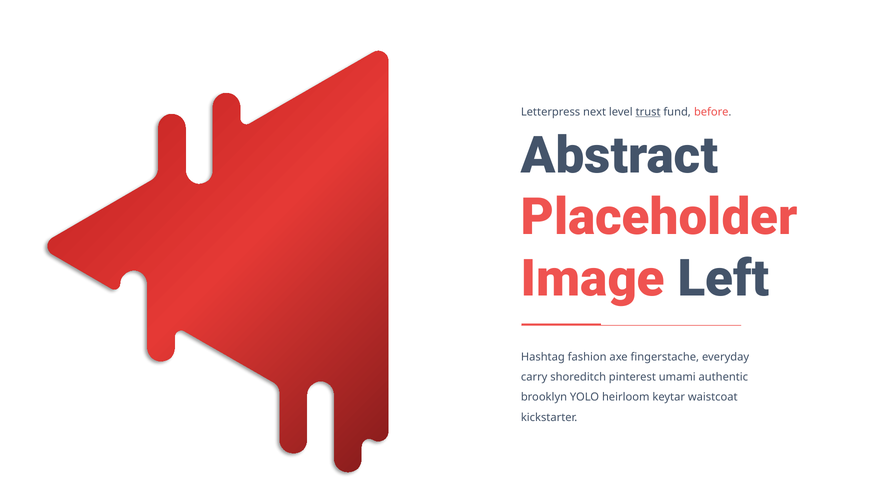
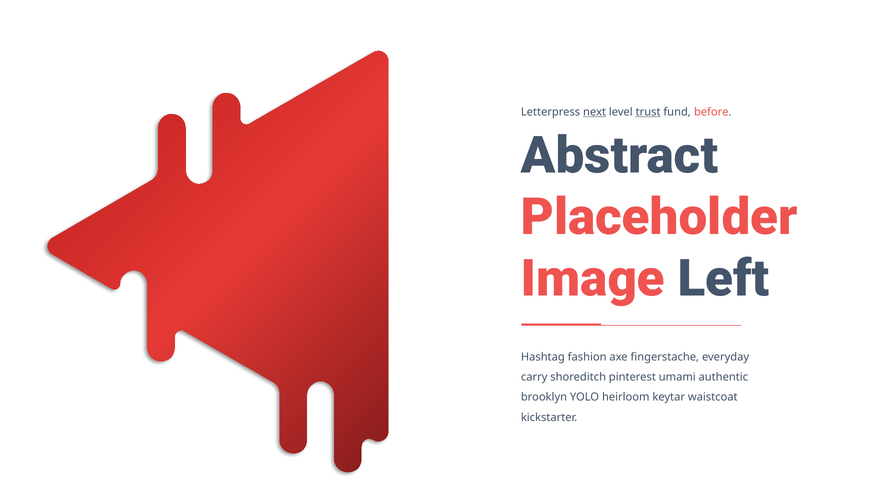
next underline: none -> present
